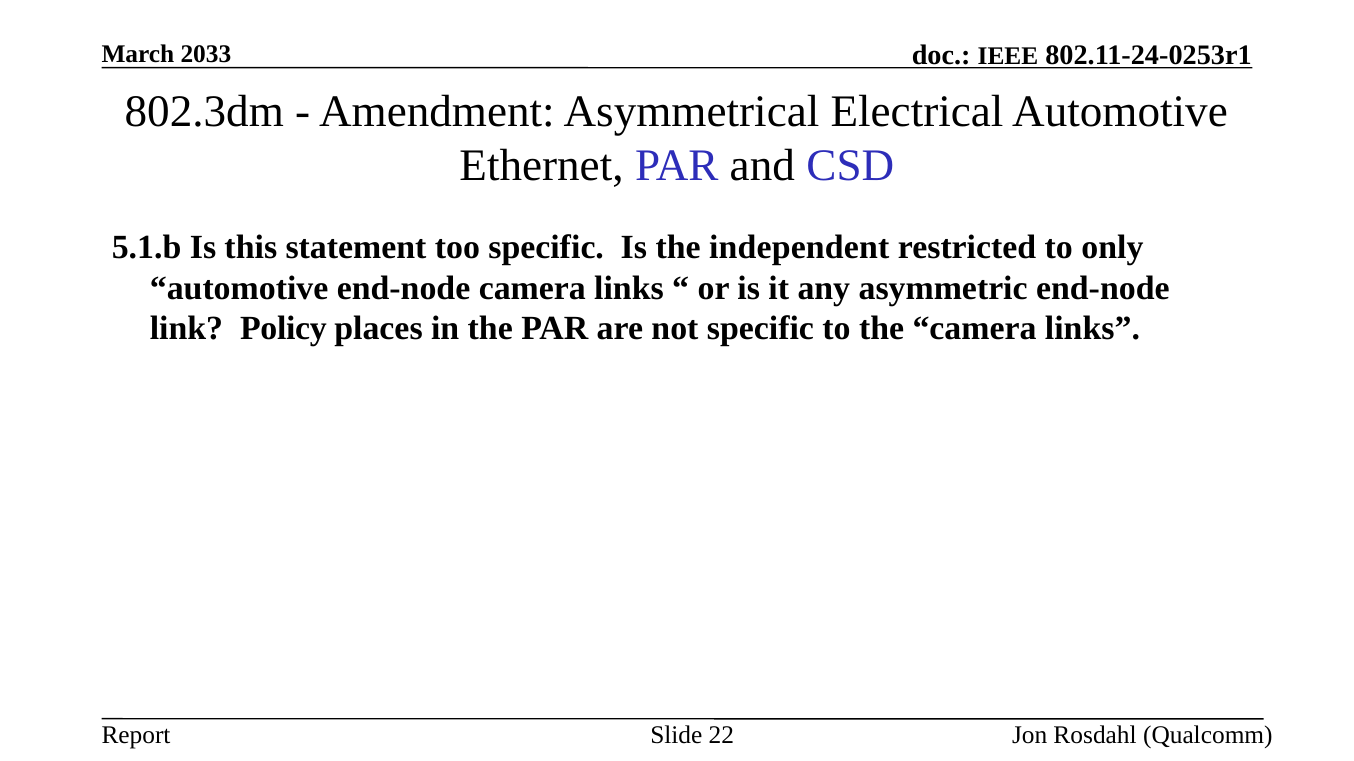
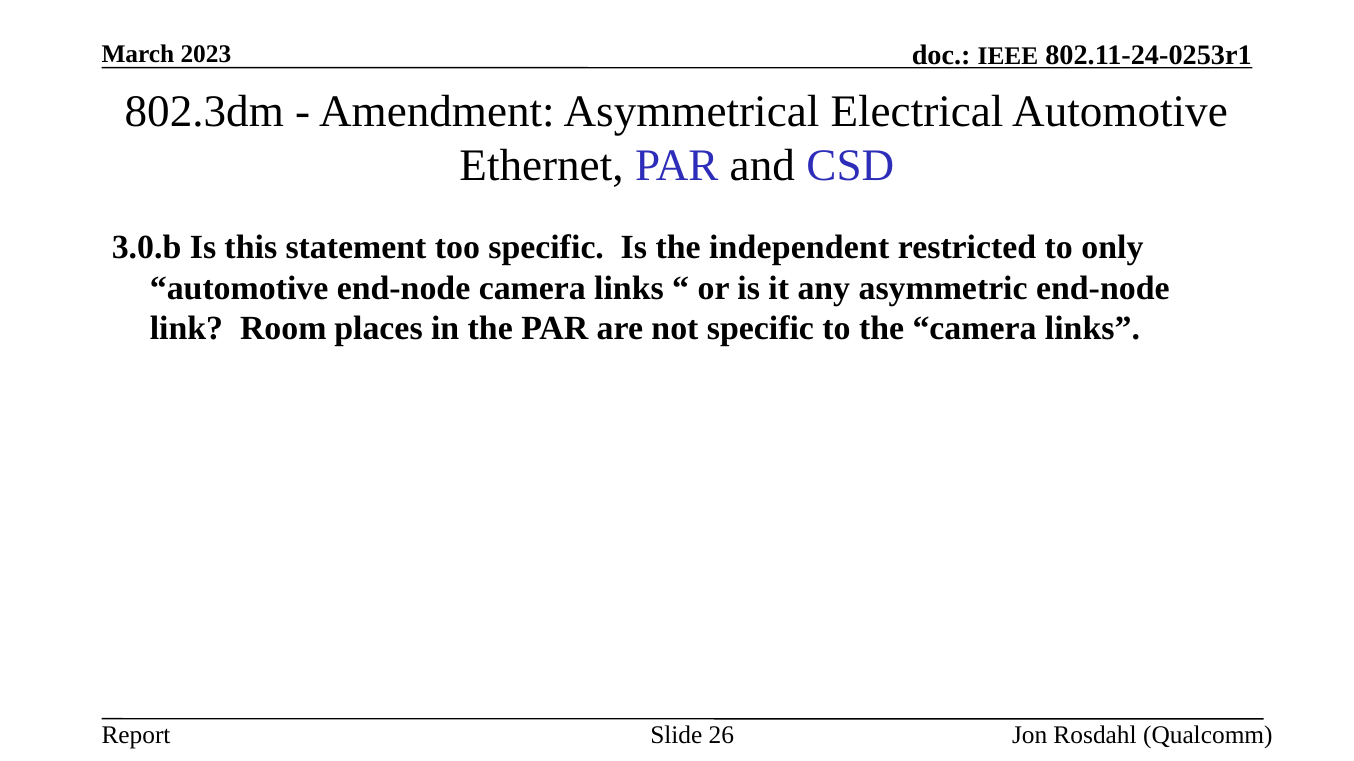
2033: 2033 -> 2023
5.1.b: 5.1.b -> 3.0.b
Policy: Policy -> Room
22: 22 -> 26
